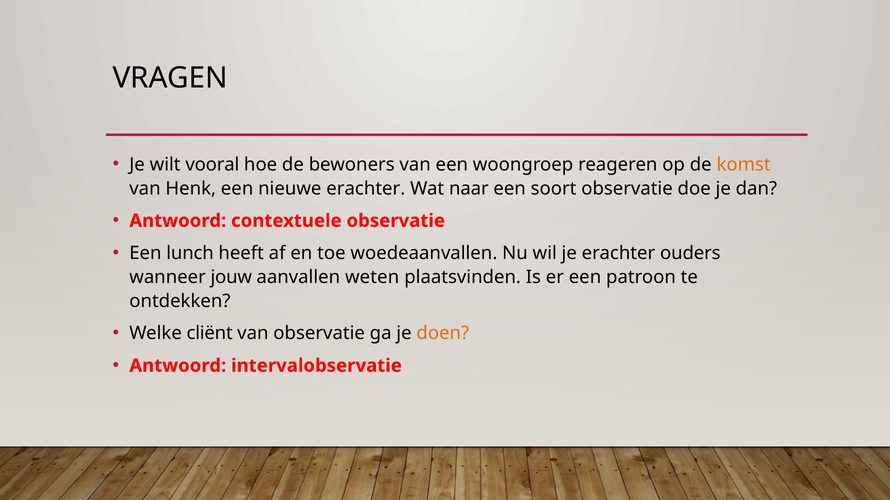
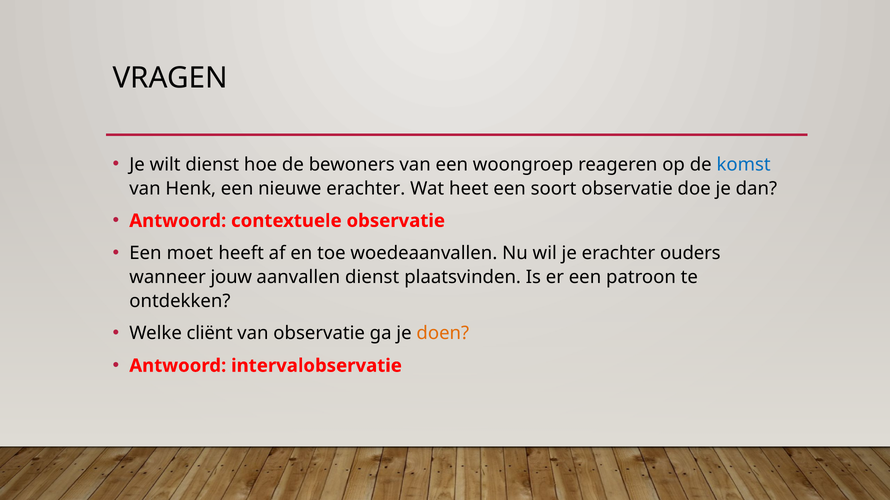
wilt vooral: vooral -> dienst
komst colour: orange -> blue
naar: naar -> heet
lunch: lunch -> moet
aanvallen weten: weten -> dienst
